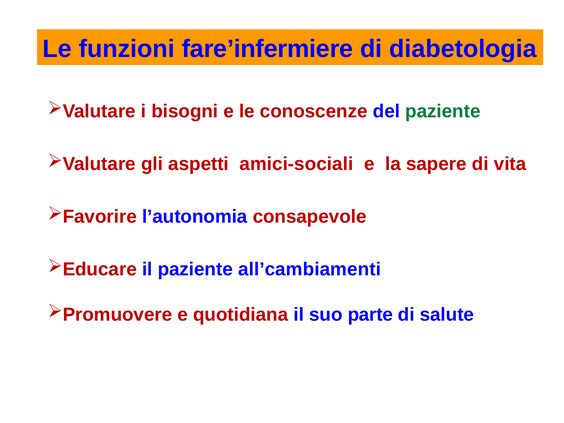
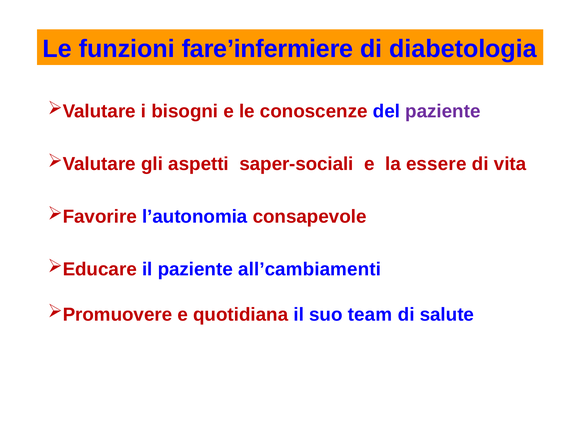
paziente at (443, 111) colour: green -> purple
amici-sociali: amici-sociali -> saper-sociali
sapere: sapere -> essere
parte: parte -> team
